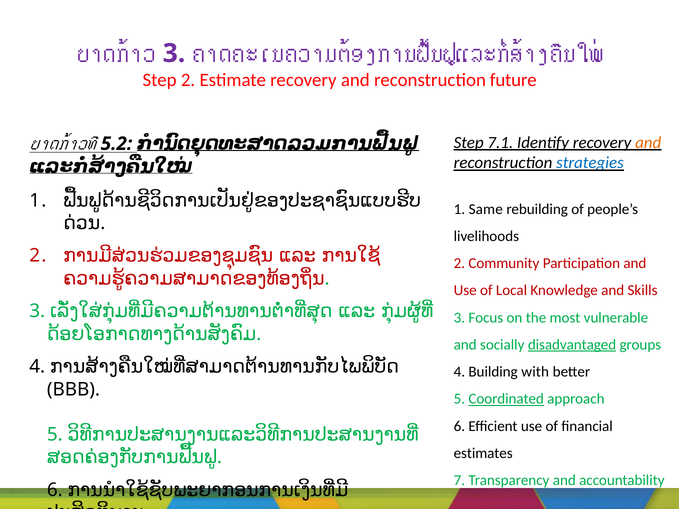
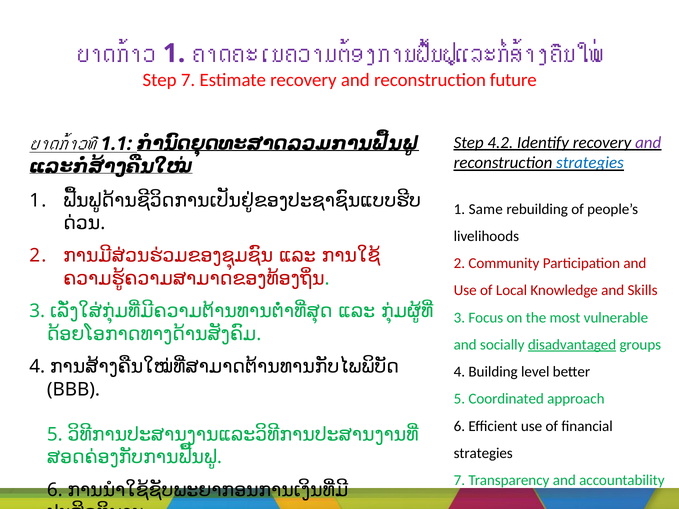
3 at (174, 53): 3 -> 1
Step 2: 2 -> 7
5.2: 5.2 -> 1.1
7.1: 7.1 -> 4.2
and at (648, 143) colour: orange -> purple
with: with -> level
Coordinated underline: present -> none
estimates at (483, 453): estimates -> strategies
